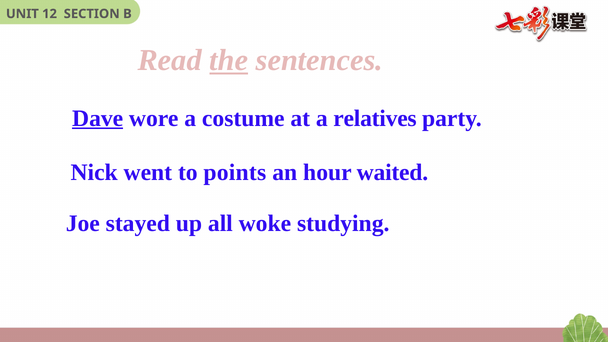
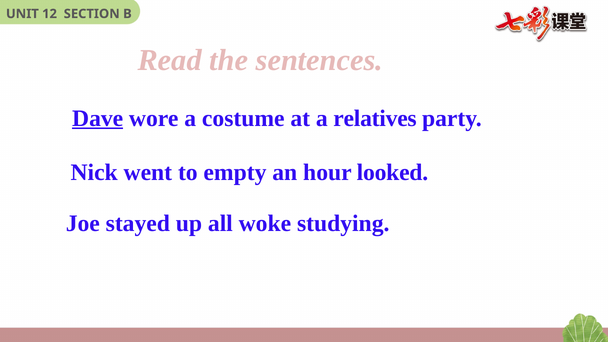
the underline: present -> none
points: points -> empty
waited: waited -> looked
